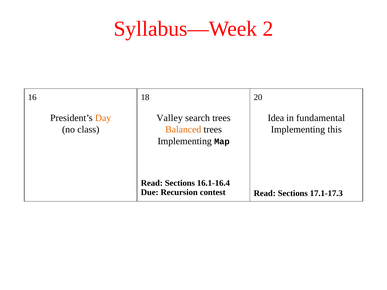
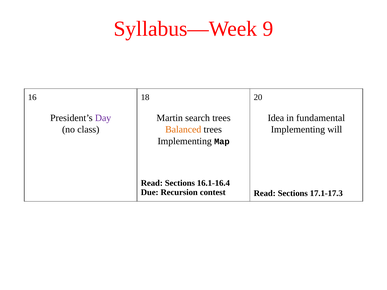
2: 2 -> 9
Day colour: orange -> purple
Valley: Valley -> Martin
this: this -> will
